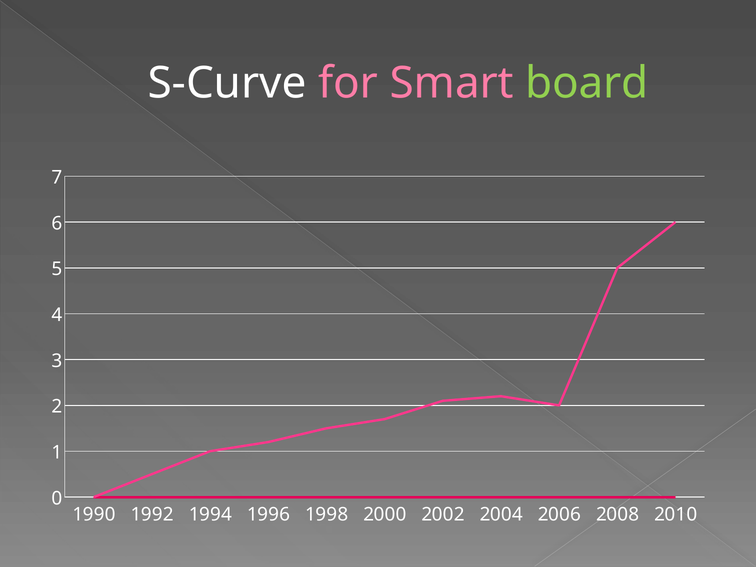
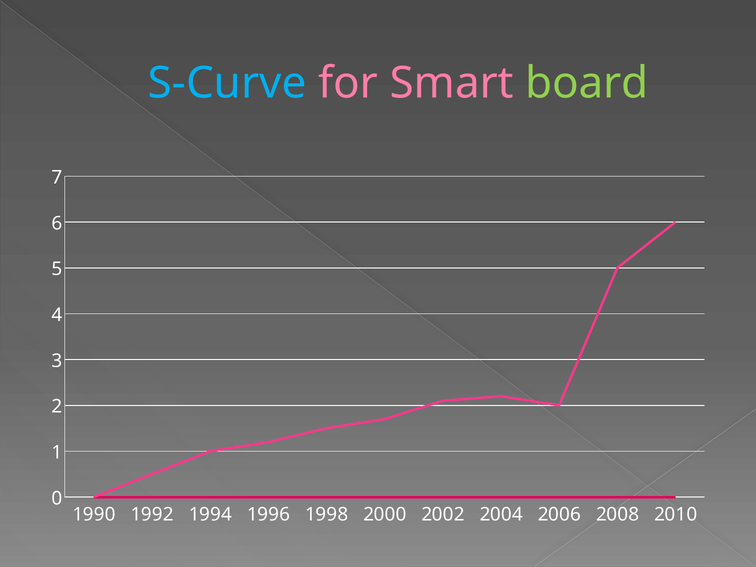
S-Curve colour: white -> light blue
